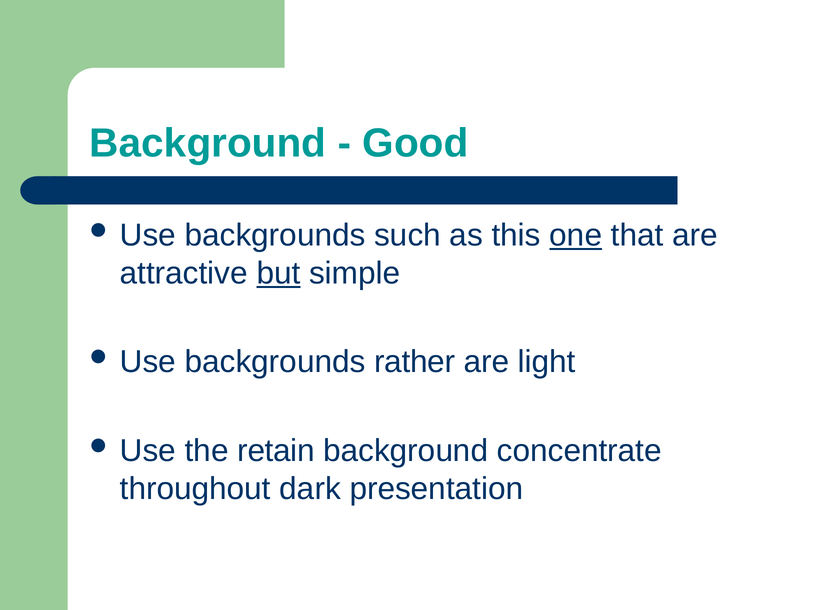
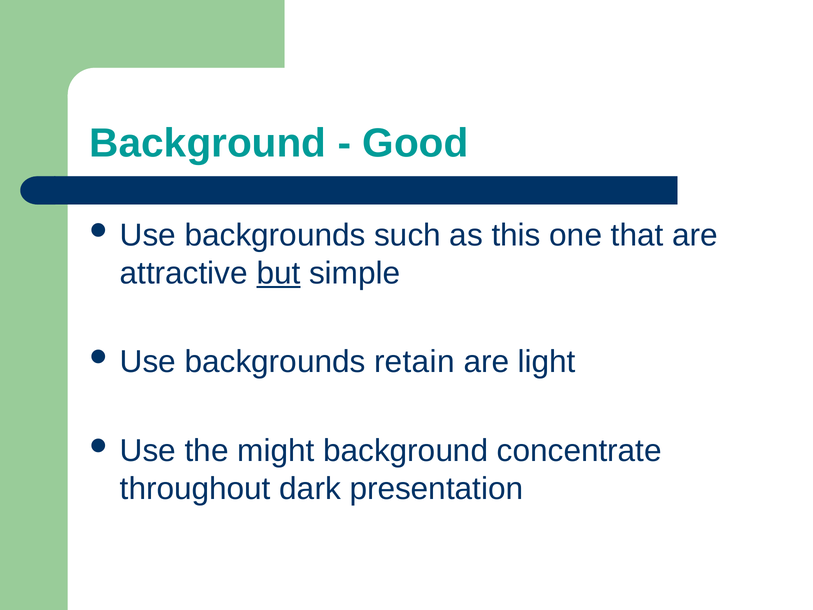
one underline: present -> none
rather: rather -> retain
retain: retain -> might
